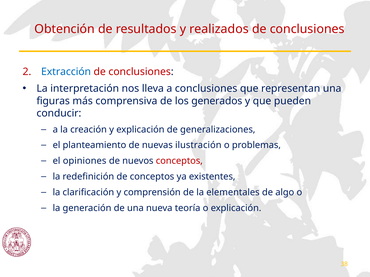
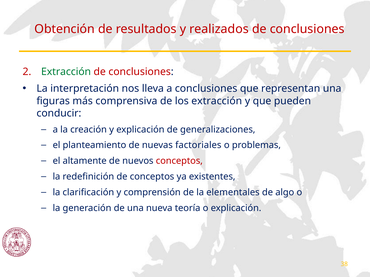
Extracción at (66, 72) colour: blue -> green
los generados: generados -> extracción
ilustración: ilustración -> factoriales
opiniones: opiniones -> altamente
